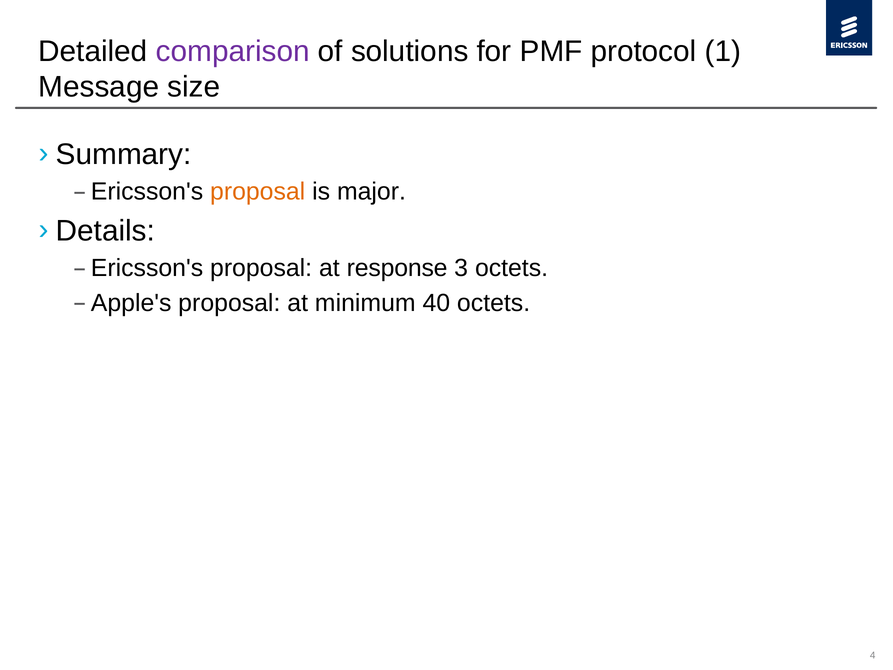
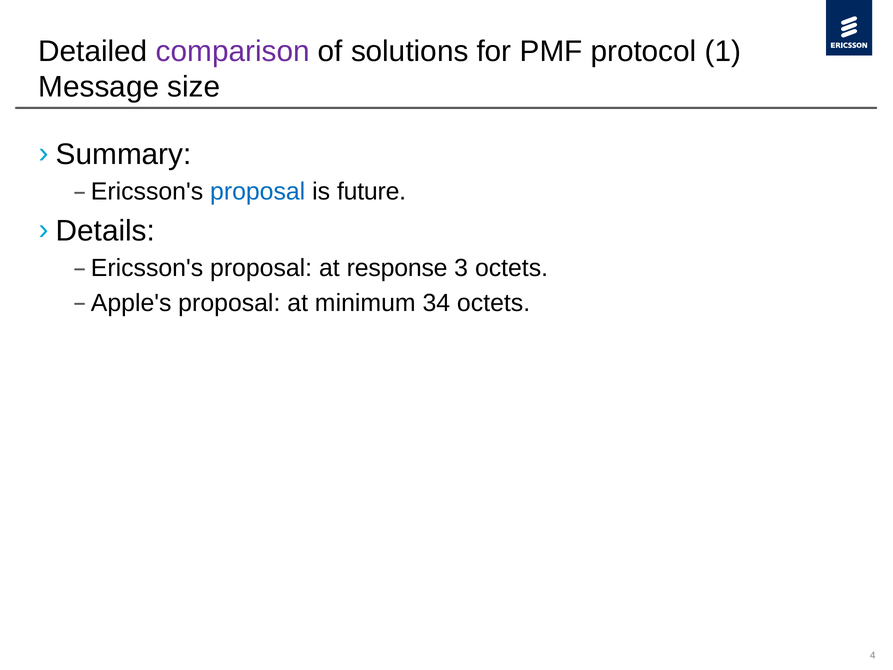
proposal at (258, 192) colour: orange -> blue
major: major -> future
40: 40 -> 34
